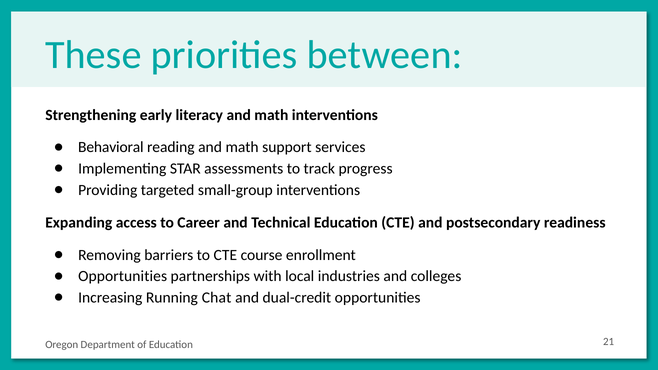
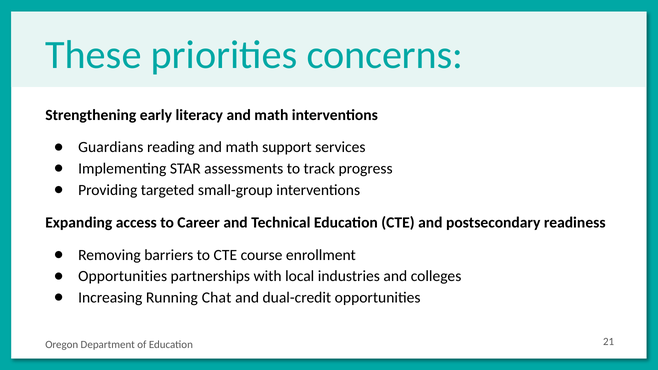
between: between -> concerns
Behavioral: Behavioral -> Guardians
